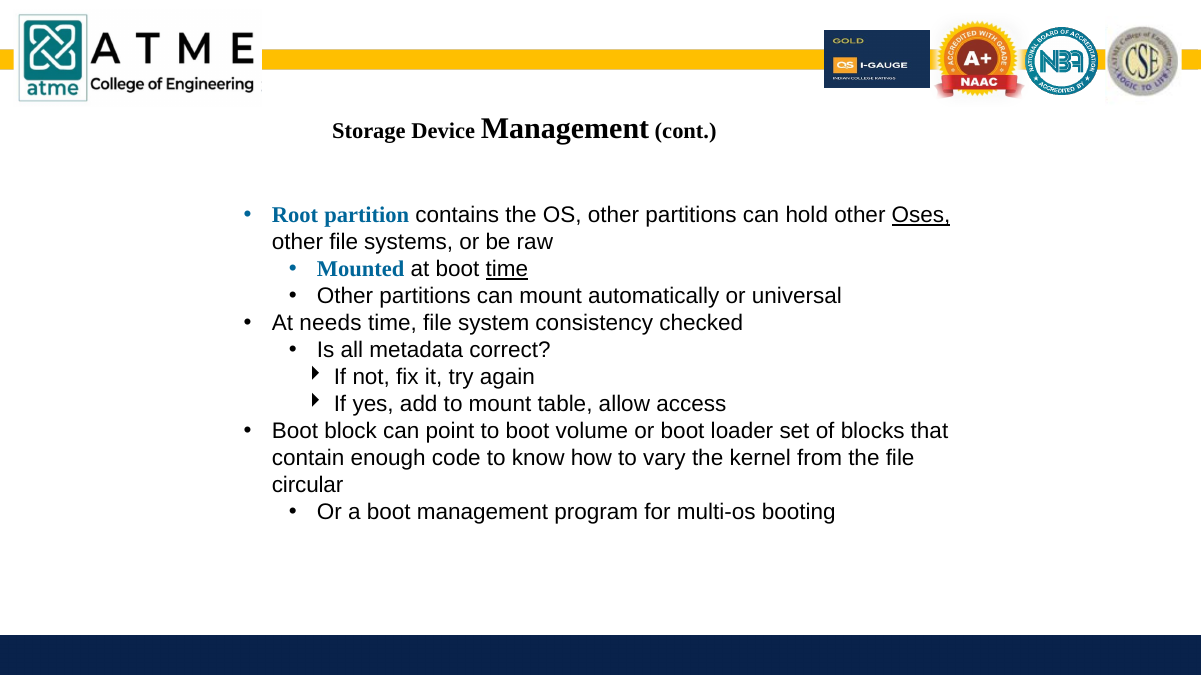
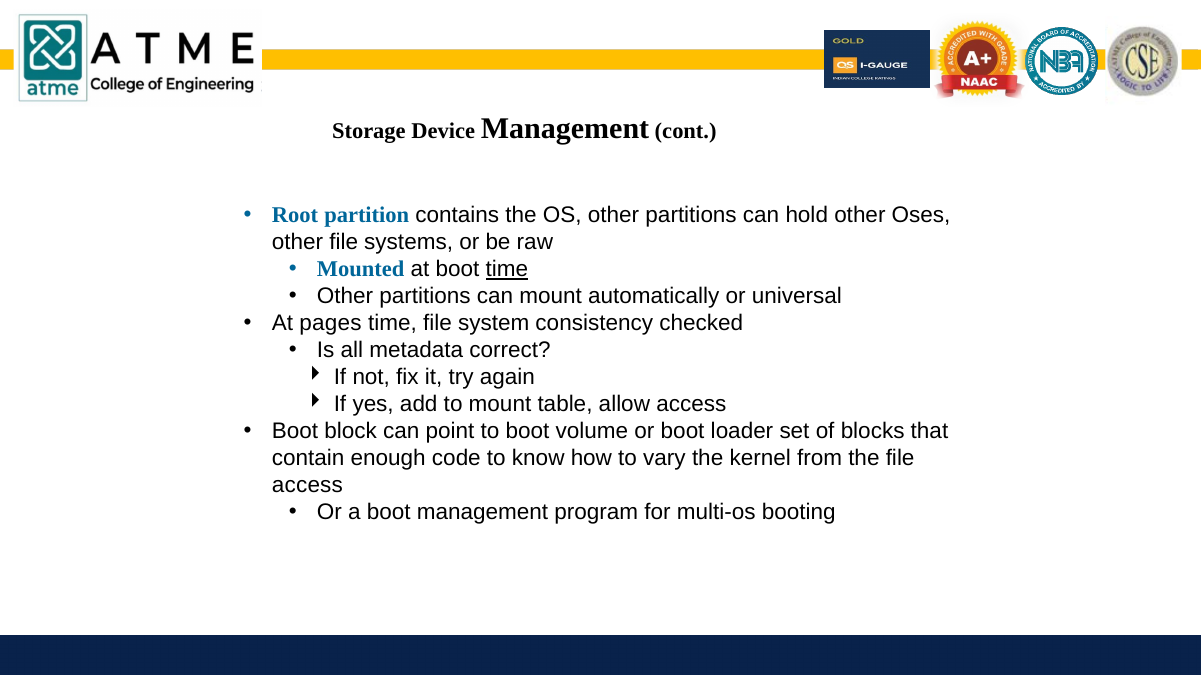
Oses underline: present -> none
needs: needs -> pages
circular at (308, 486): circular -> access
